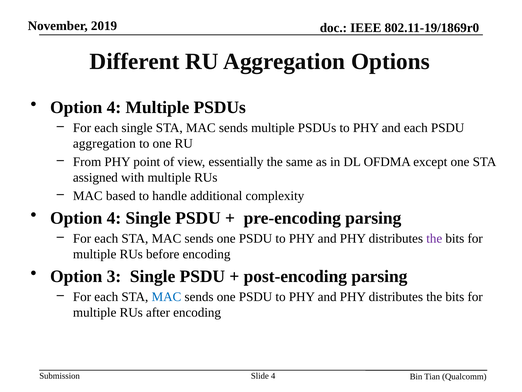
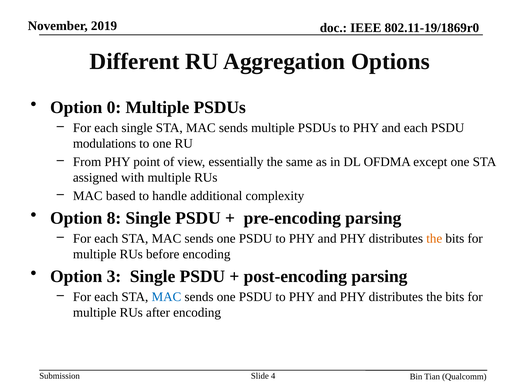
4 at (114, 107): 4 -> 0
aggregation at (104, 143): aggregation -> modulations
4 at (114, 218): 4 -> 8
the at (434, 238) colour: purple -> orange
